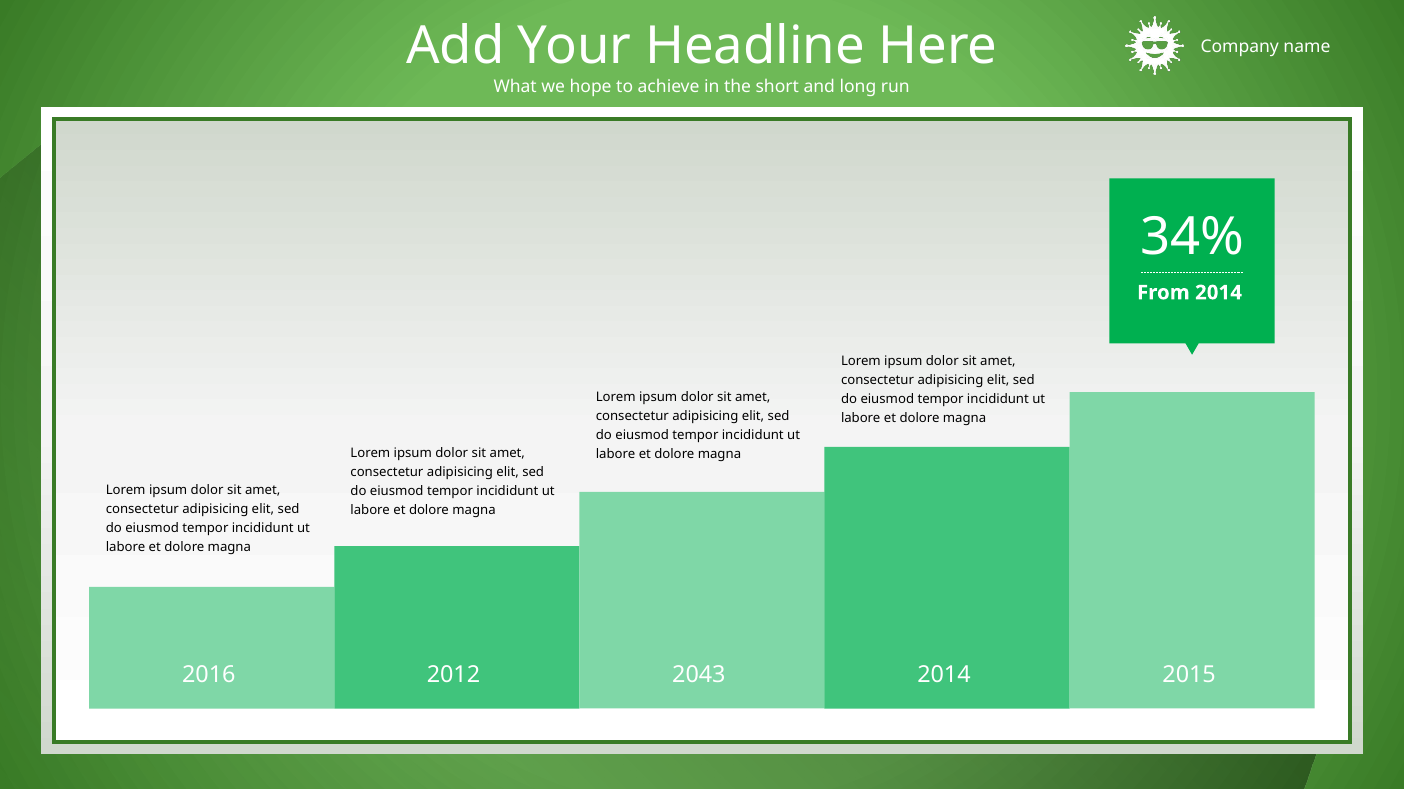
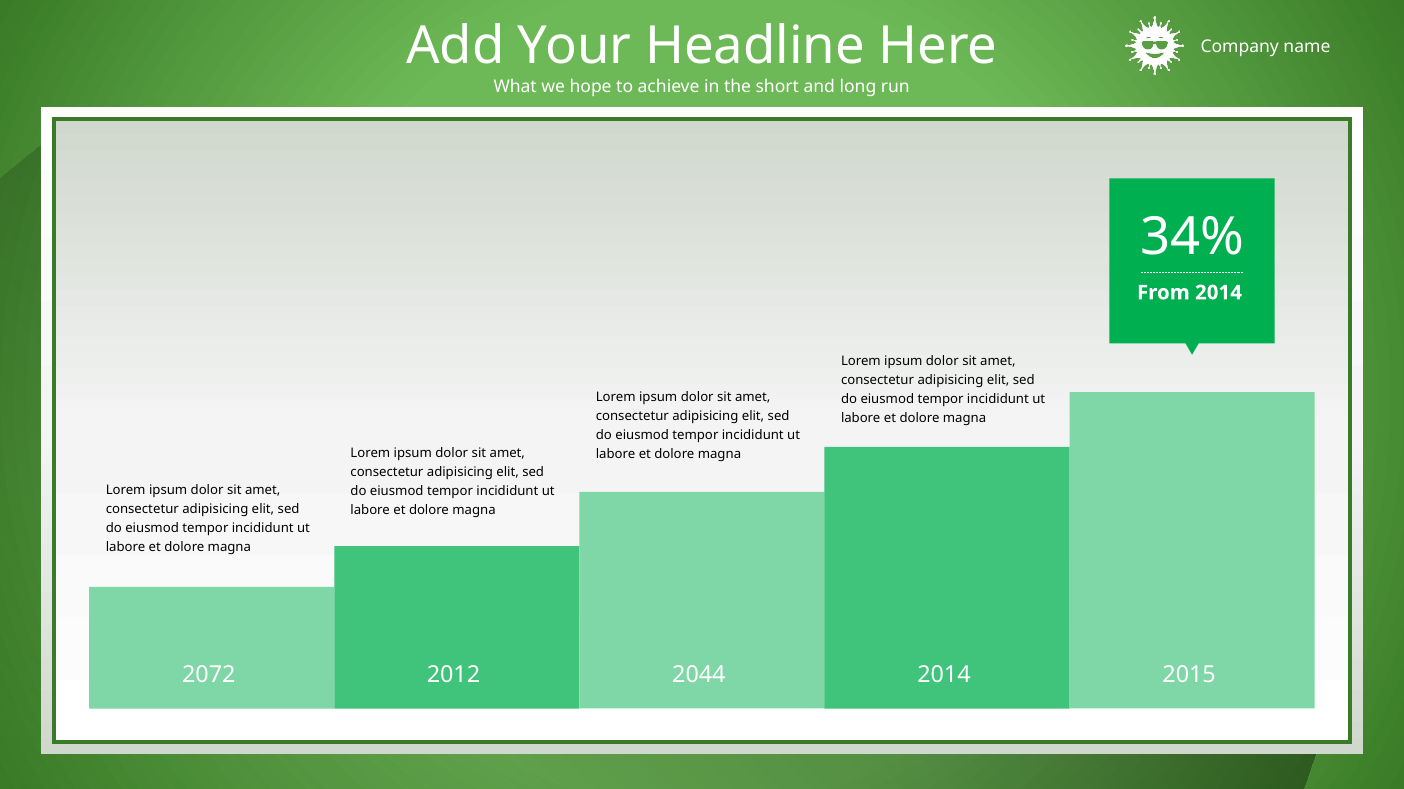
2016: 2016 -> 2072
2043: 2043 -> 2044
